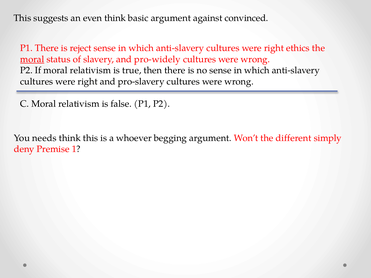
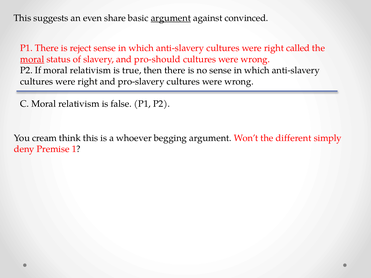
even think: think -> share
argument at (171, 18) underline: none -> present
ethics: ethics -> called
pro-widely: pro-widely -> pro-should
needs: needs -> cream
